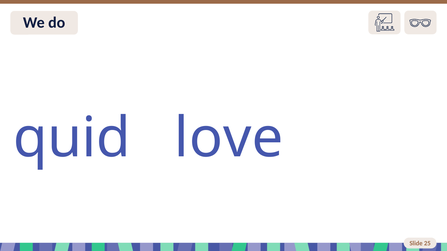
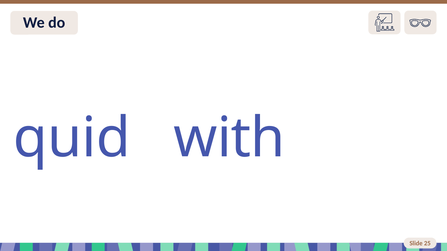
love: love -> with
